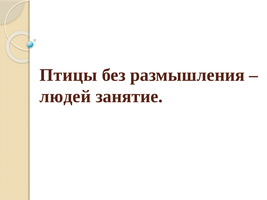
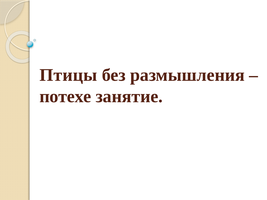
людей: людей -> потехе
